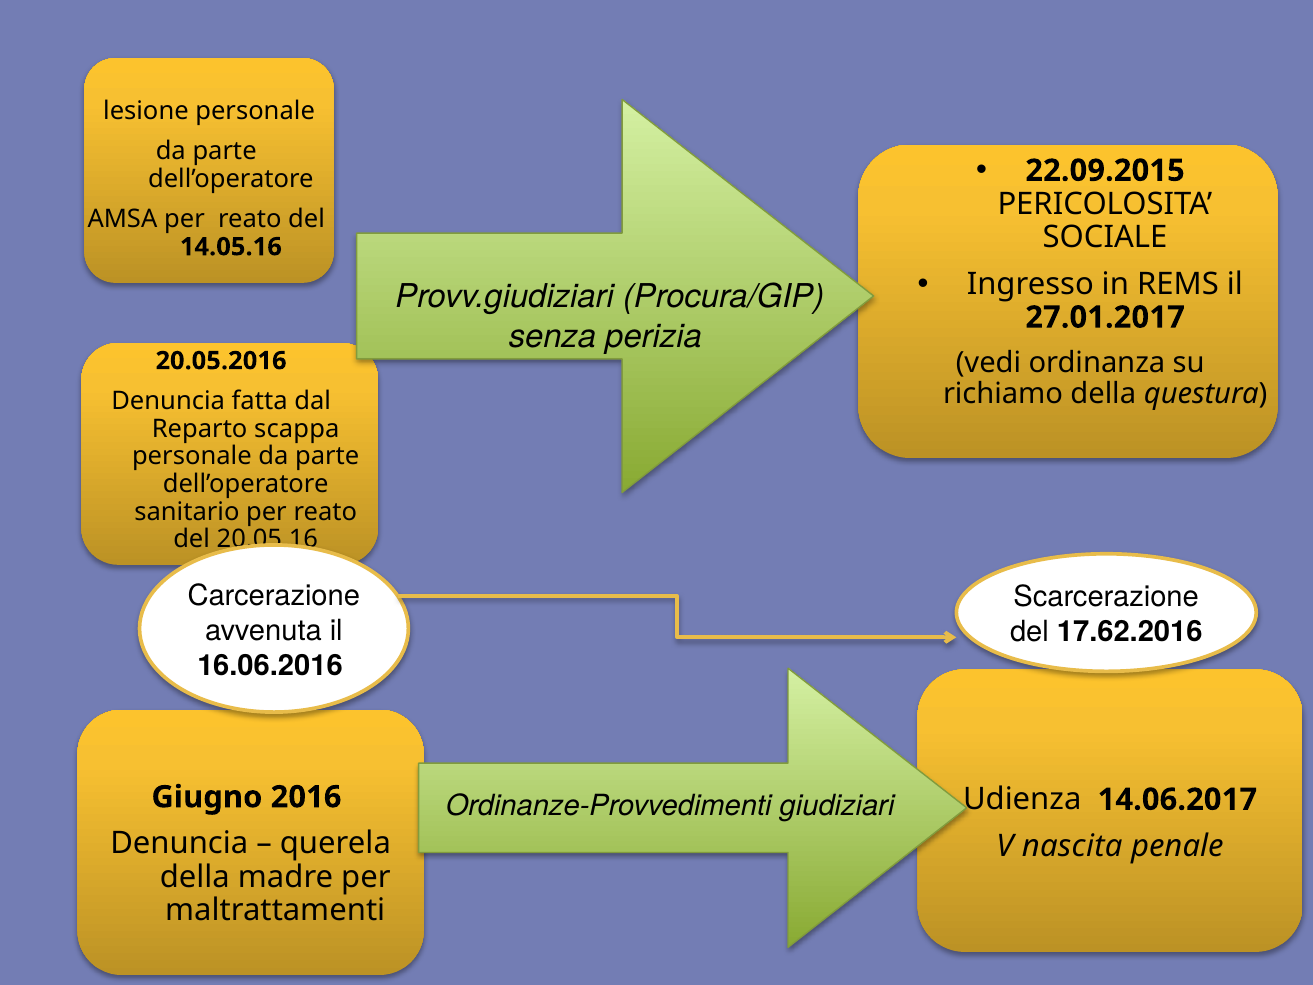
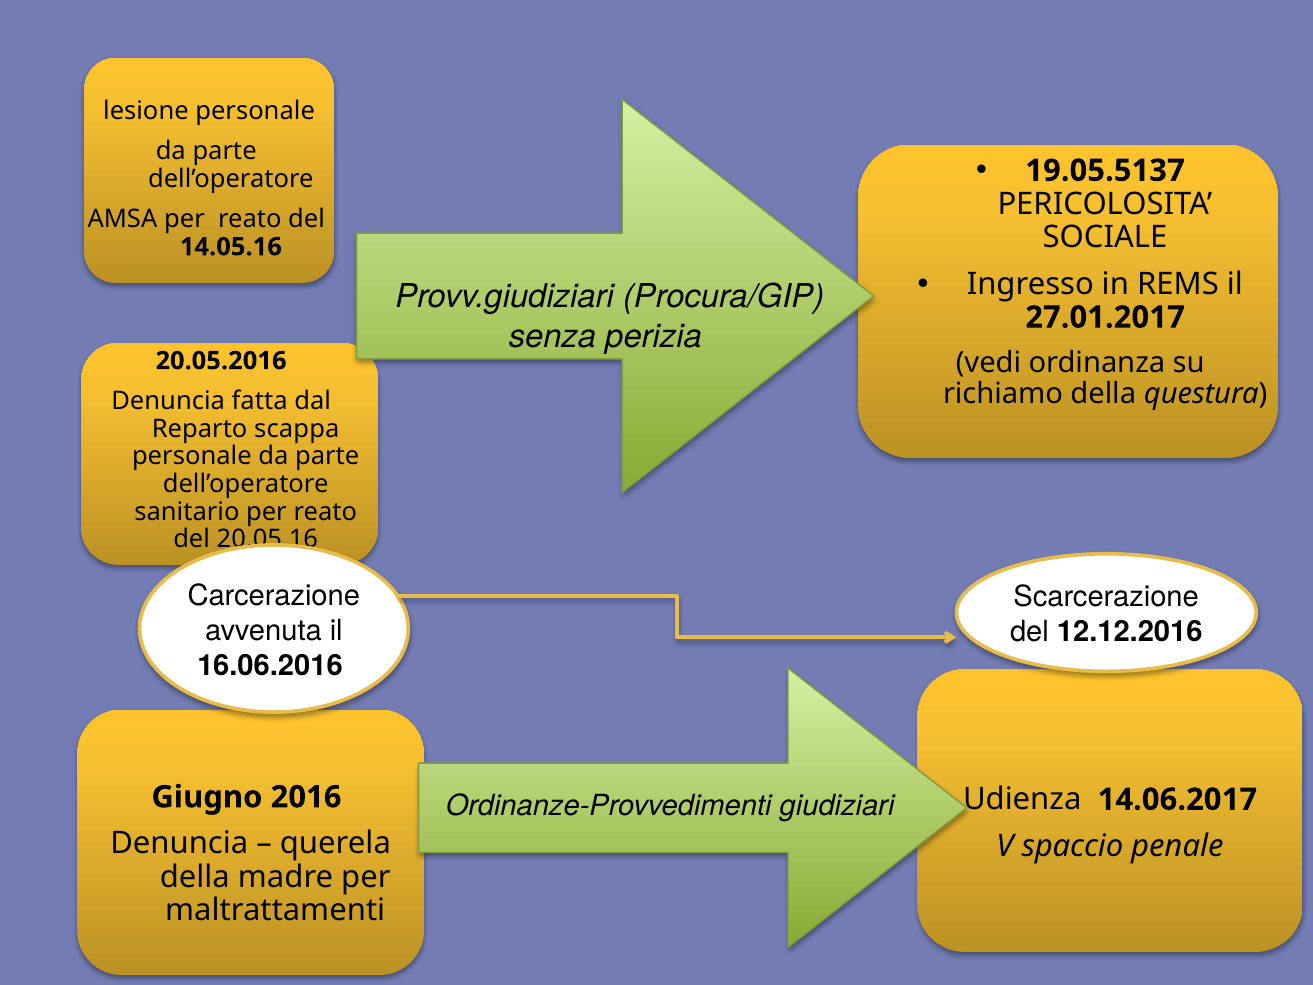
22.09.2015: 22.09.2015 -> 19.05.5137
17.62.2016: 17.62.2016 -> 12.12.2016
nascita: nascita -> spaccio
